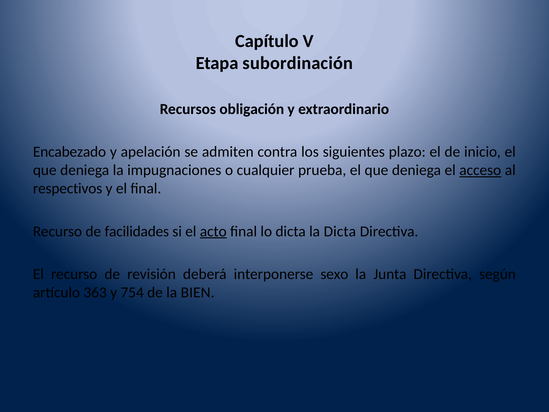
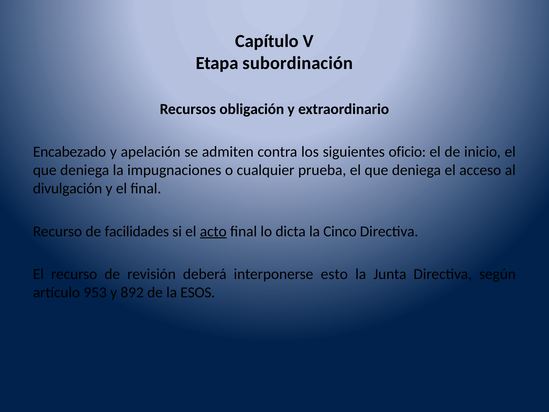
plazo: plazo -> oficio
acceso underline: present -> none
respectivos: respectivos -> divulgación
la Dicta: Dicta -> Cinco
sexo: sexo -> esto
363: 363 -> 953
754: 754 -> 892
BIEN: BIEN -> ESOS
